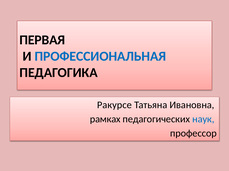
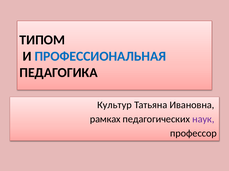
ПЕРВАЯ: ПЕРВАЯ -> ТИПОМ
Ракурсе: Ракурсе -> Культур
наук colour: blue -> purple
